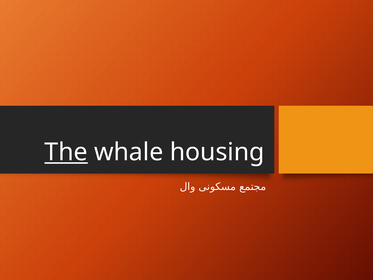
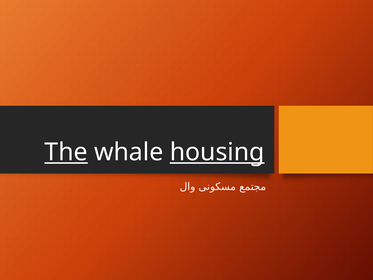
housing underline: none -> present
